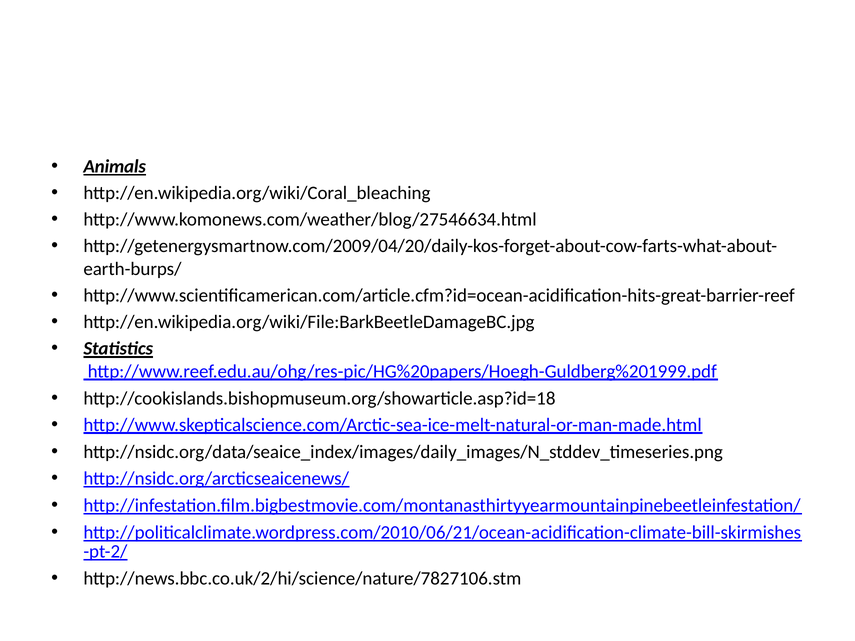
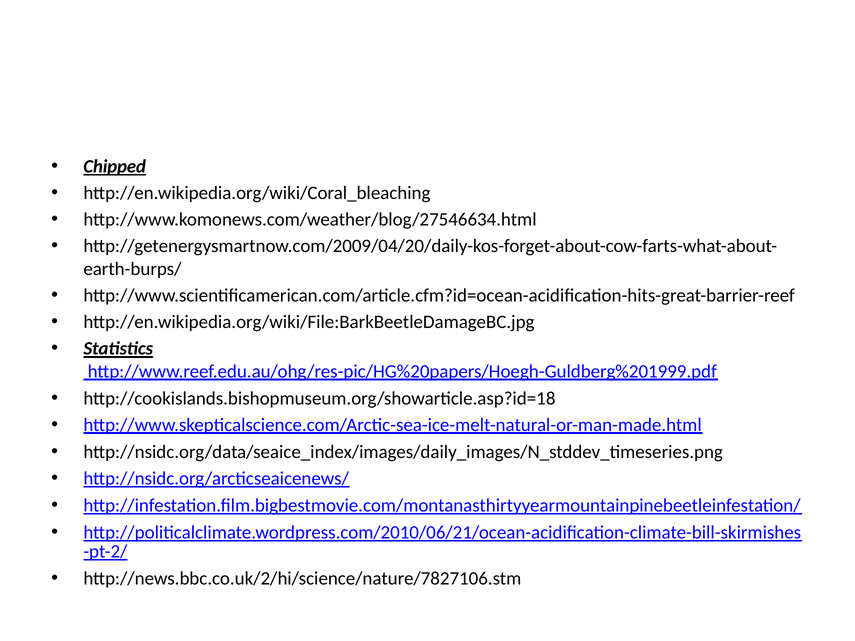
Animals: Animals -> Chipped
